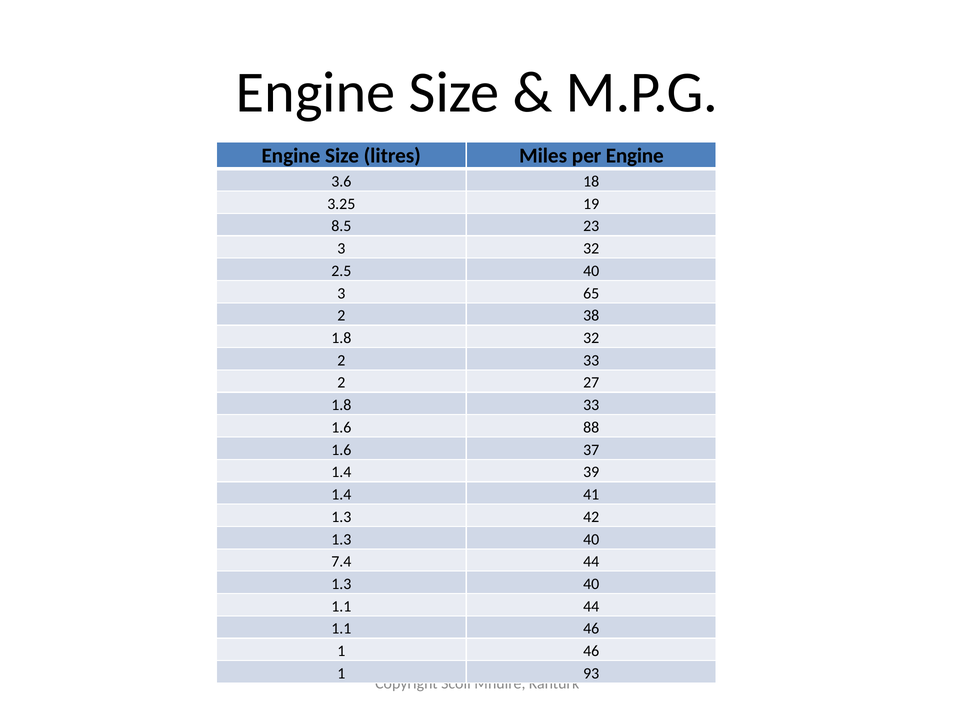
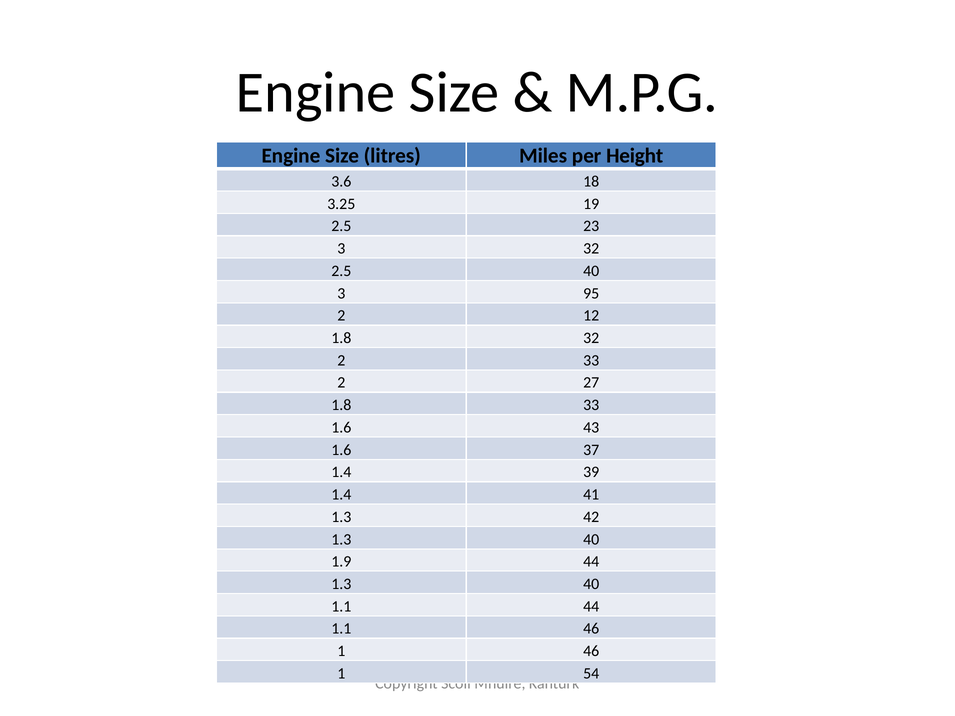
per Engine: Engine -> Height
8.5 at (341, 226): 8.5 -> 2.5
65: 65 -> 95
38: 38 -> 12
88: 88 -> 43
7.4: 7.4 -> 1.9
93: 93 -> 54
